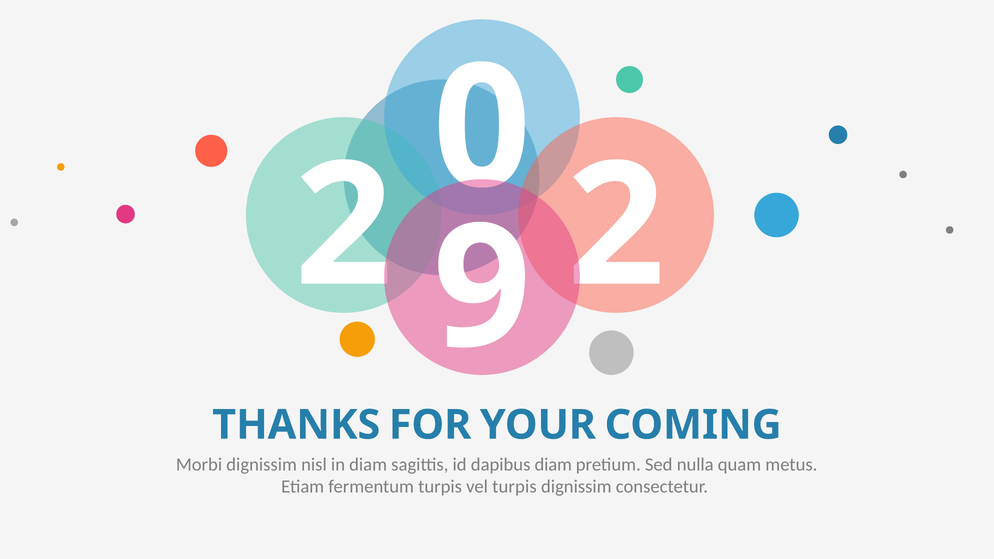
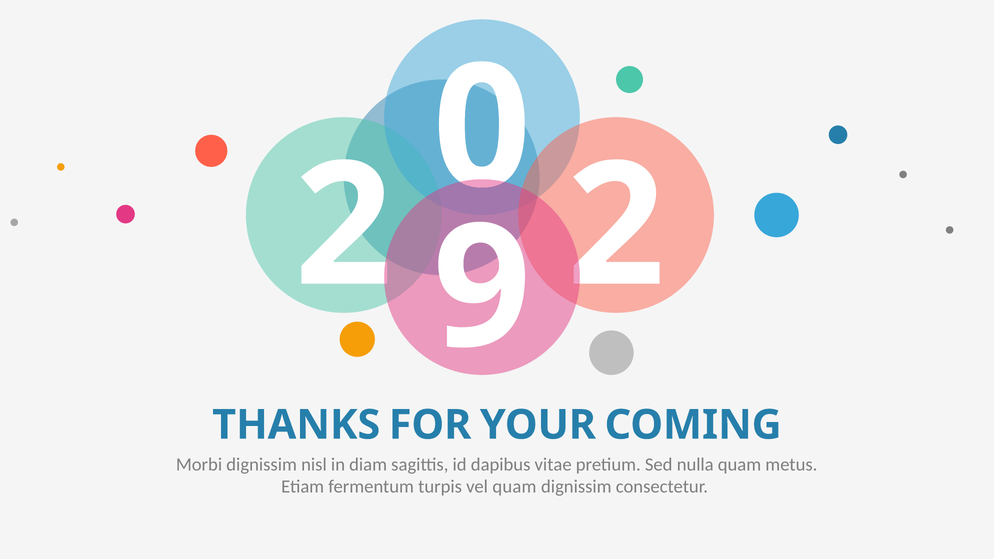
dapibus diam: diam -> vitae
vel turpis: turpis -> quam
